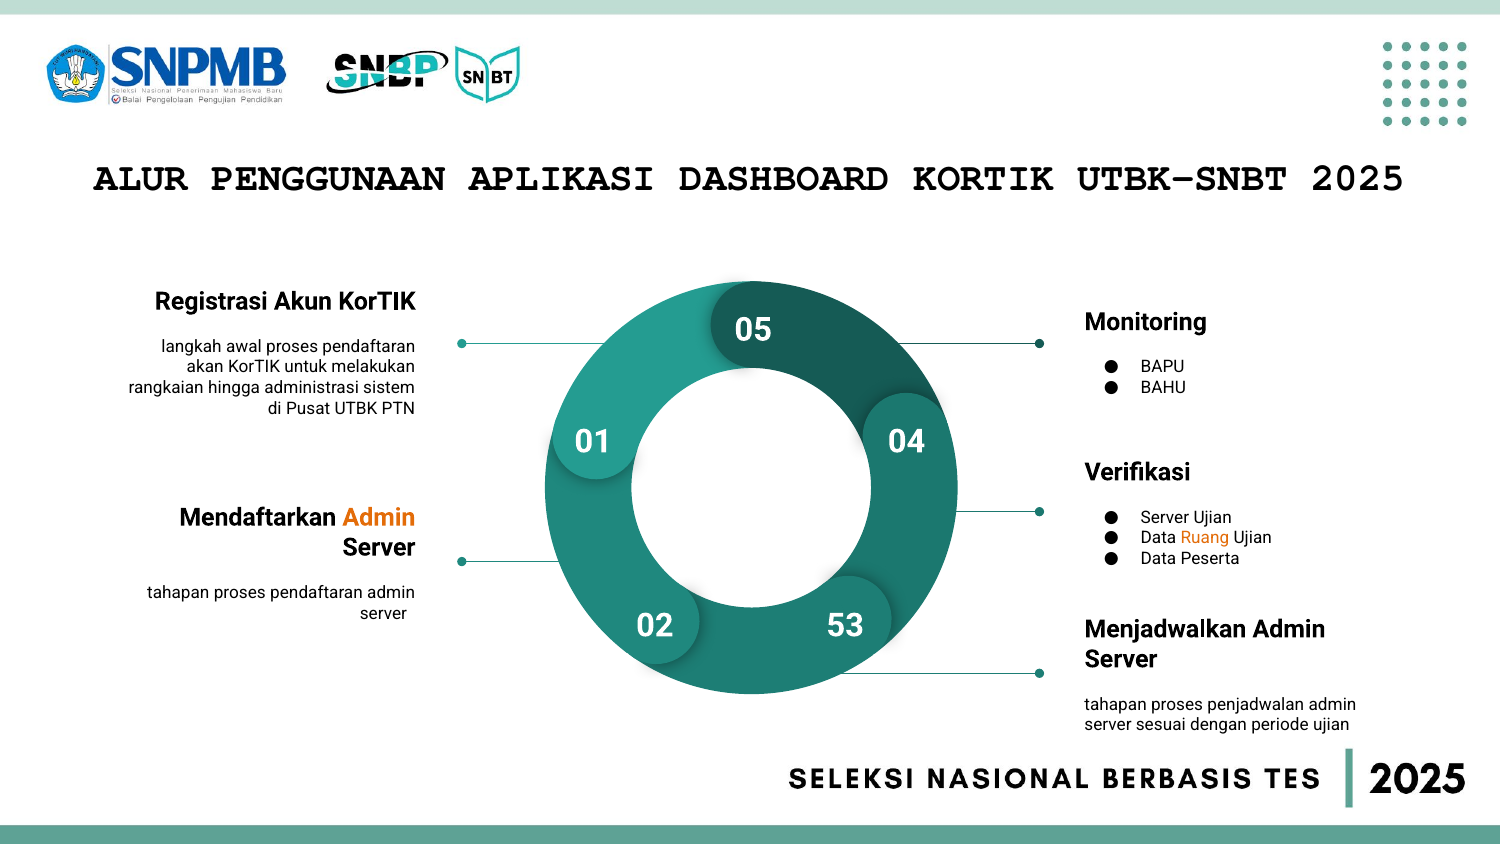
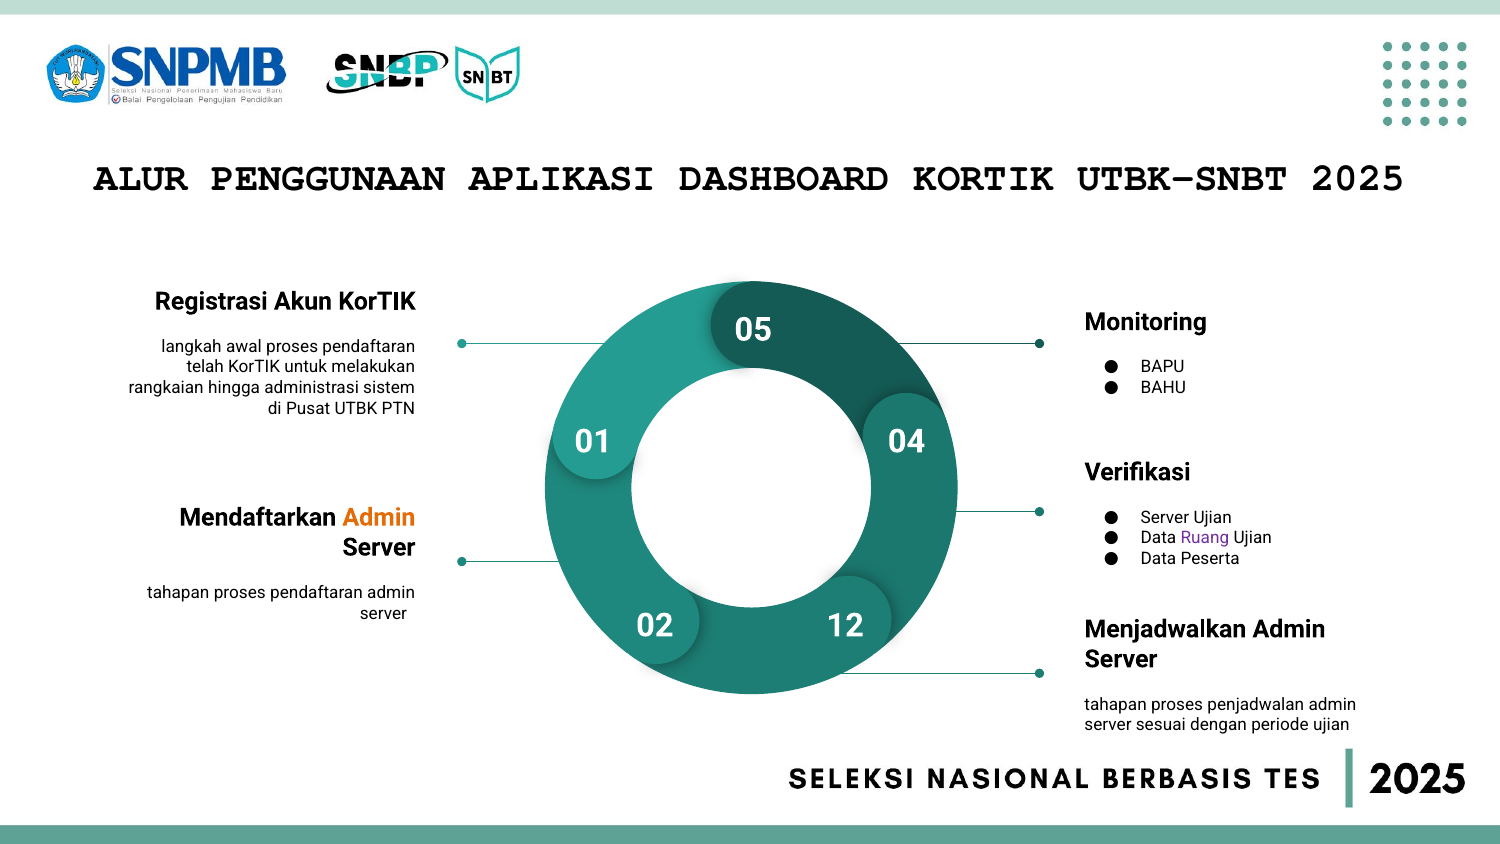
akan: akan -> telah
Ruang colour: orange -> purple
53: 53 -> 12
